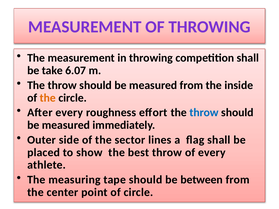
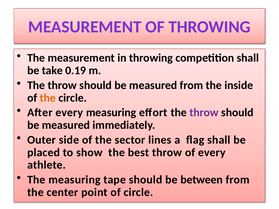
6.07: 6.07 -> 0.19
every roughness: roughness -> measuring
throw at (204, 113) colour: blue -> purple
